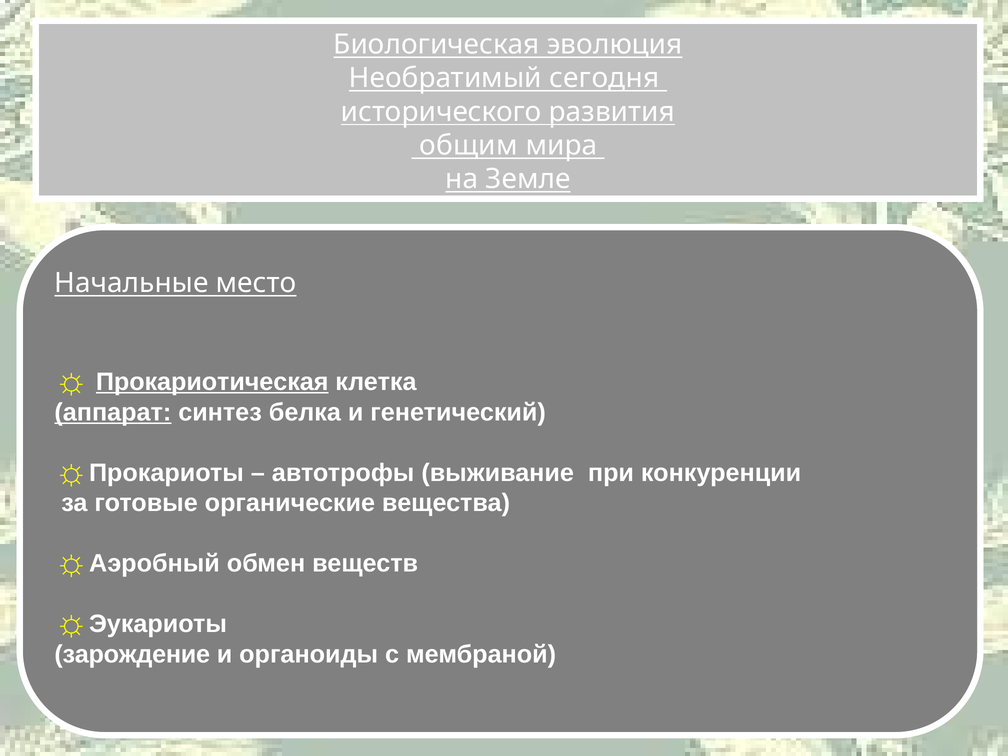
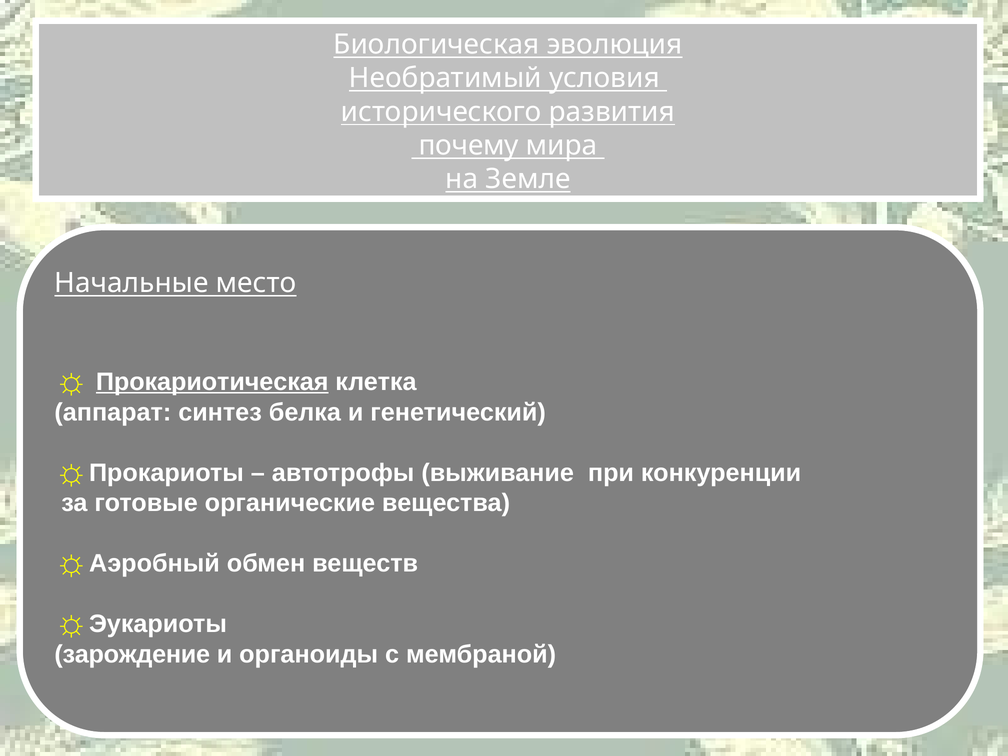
сегодня: сегодня -> условия
общим: общим -> почему
аппарат underline: present -> none
